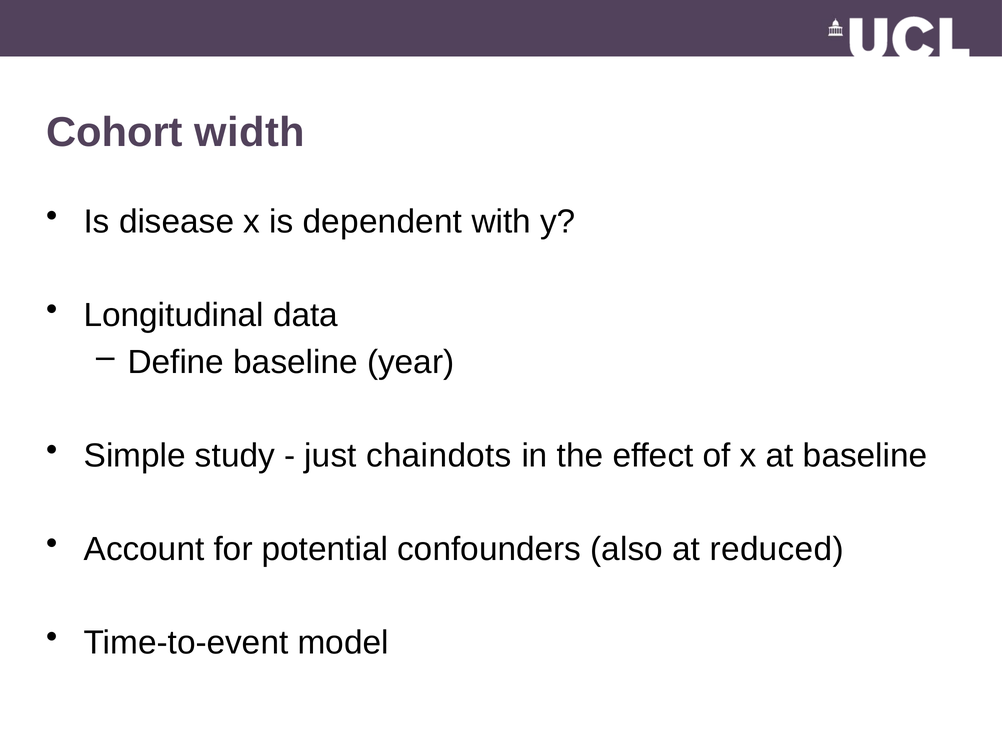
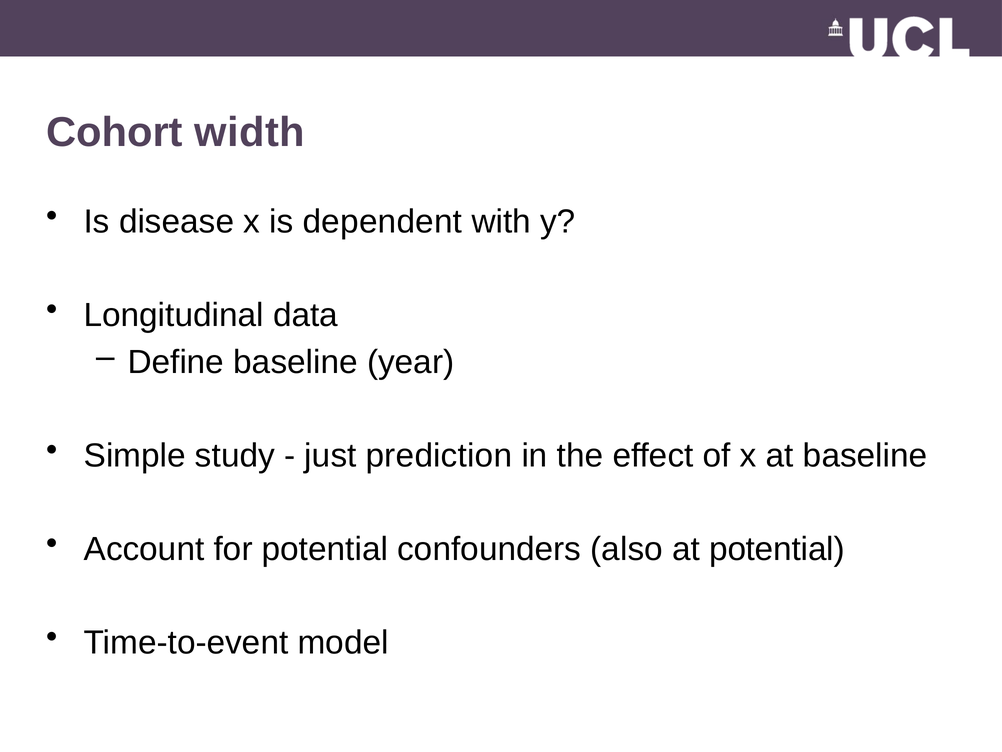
chaindots: chaindots -> prediction
at reduced: reduced -> potential
